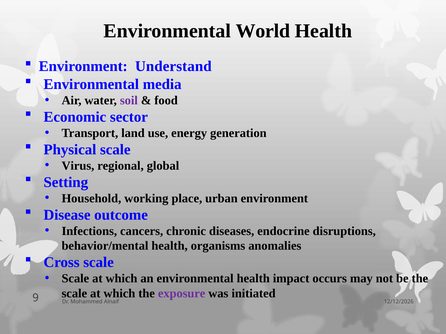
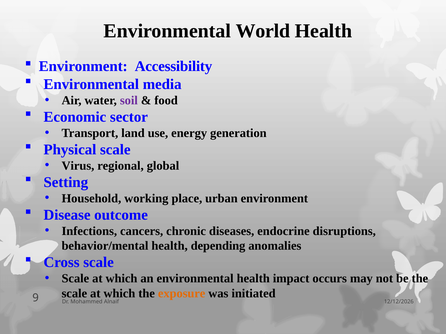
Understand: Understand -> Accessibility
organisms: organisms -> depending
exposure colour: purple -> orange
